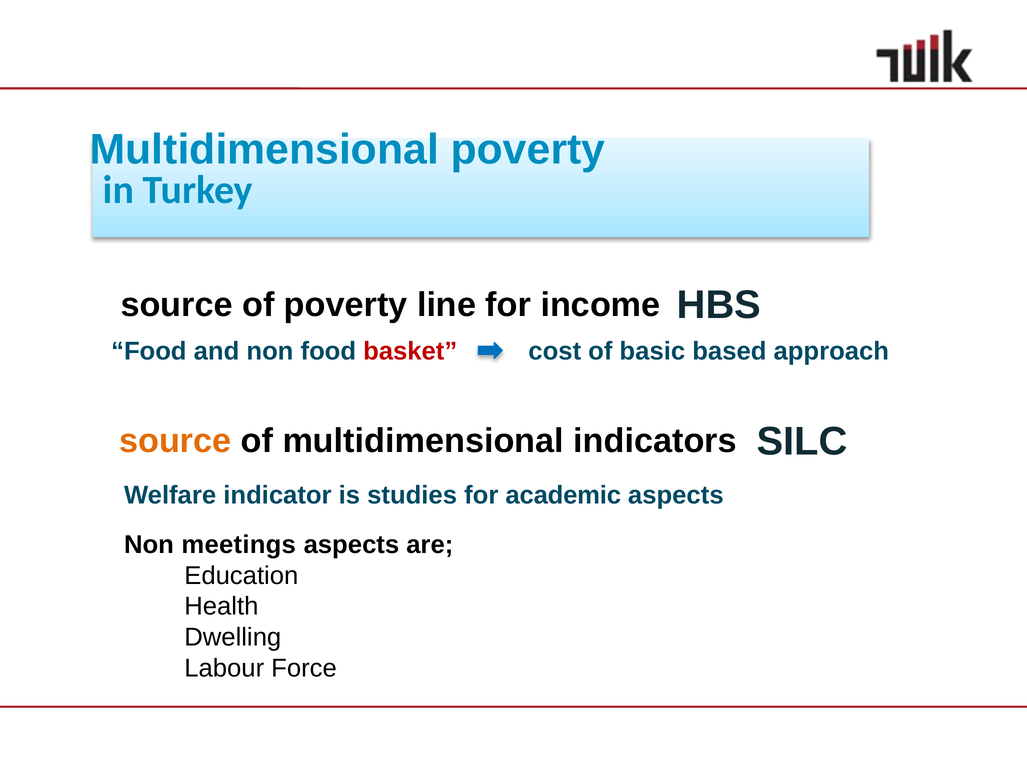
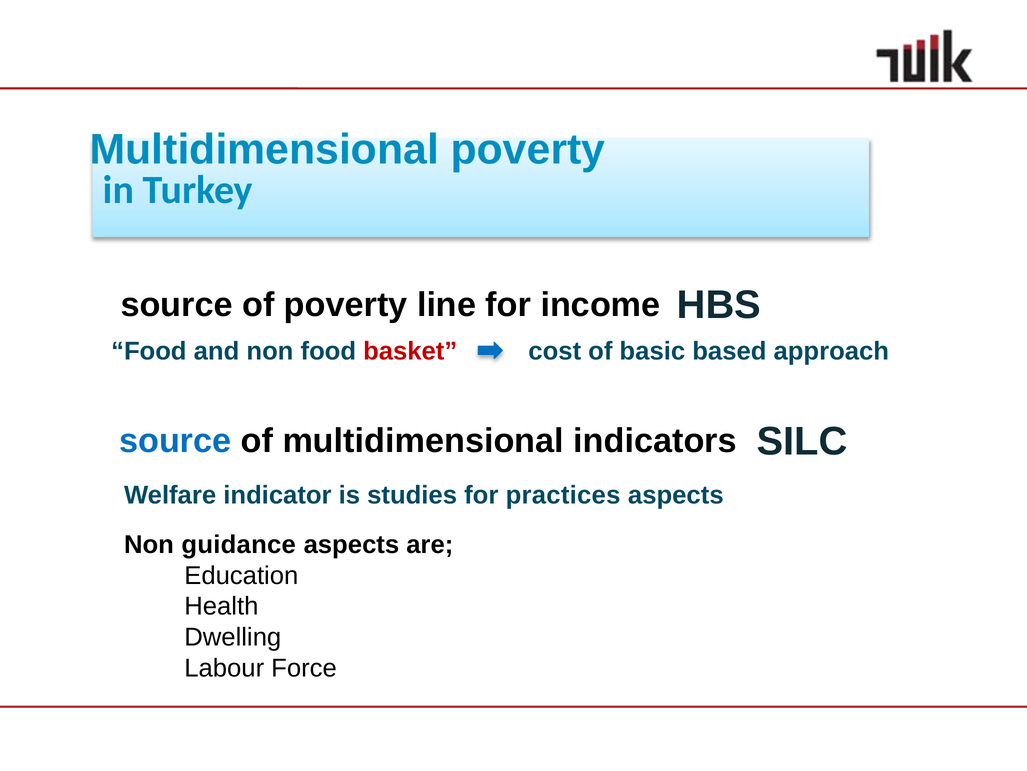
source at (175, 440) colour: orange -> blue
academic: academic -> practices
meetings: meetings -> guidance
